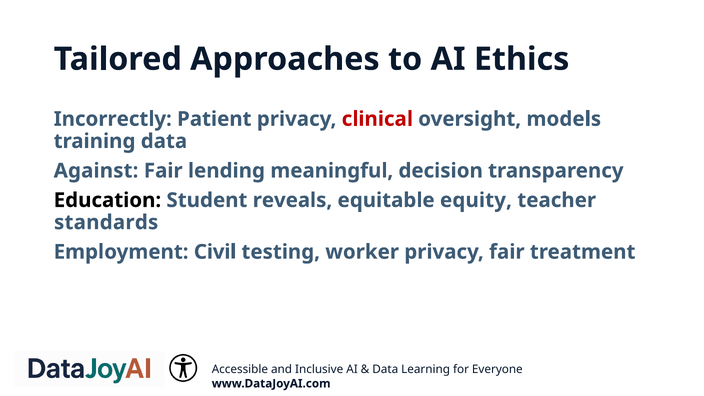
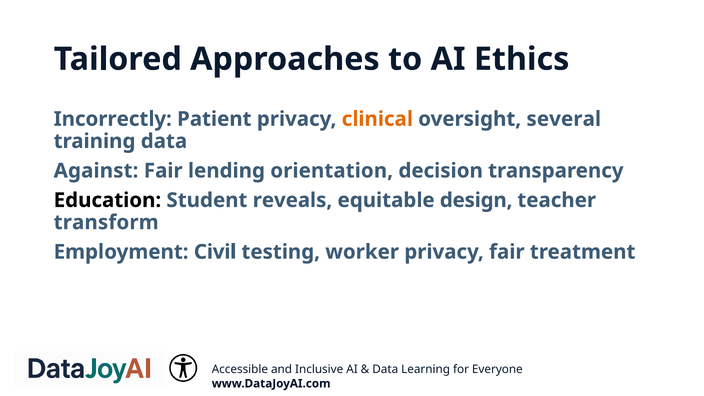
clinical colour: red -> orange
models: models -> several
meaningful: meaningful -> orientation
equity: equity -> design
standards: standards -> transform
